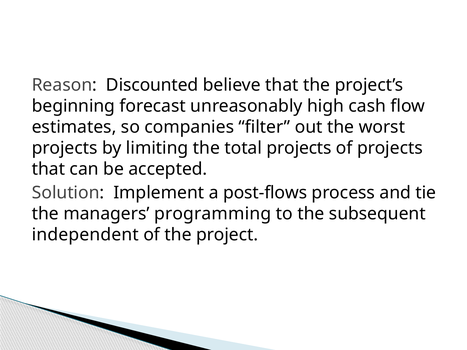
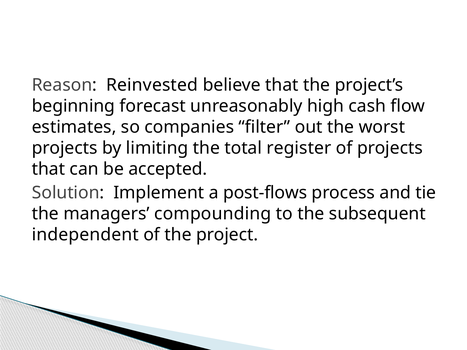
Discounted: Discounted -> Reinvested
total projects: projects -> register
programming: programming -> compounding
